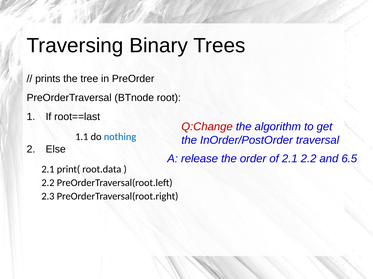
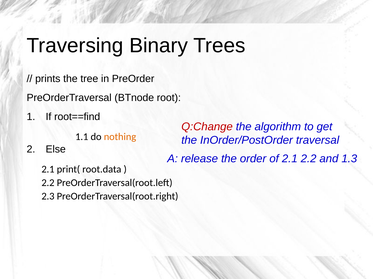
root==last: root==last -> root==find
nothing colour: blue -> orange
6.5: 6.5 -> 1.3
